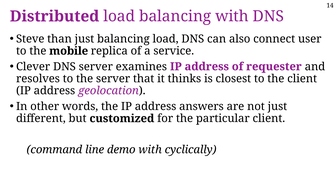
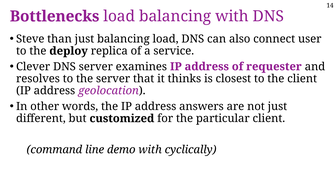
Distributed: Distributed -> Bottlenecks
mobile: mobile -> deploy
